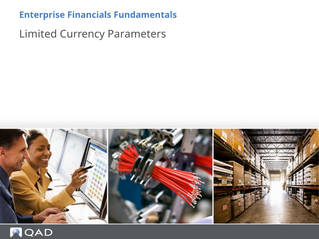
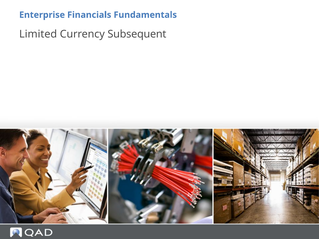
Parameters: Parameters -> Subsequent
